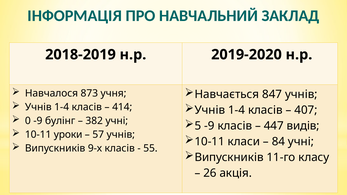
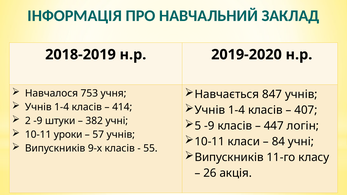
873: 873 -> 753
0: 0 -> 2
булінг: булінг -> штуки
видів: видів -> логін
